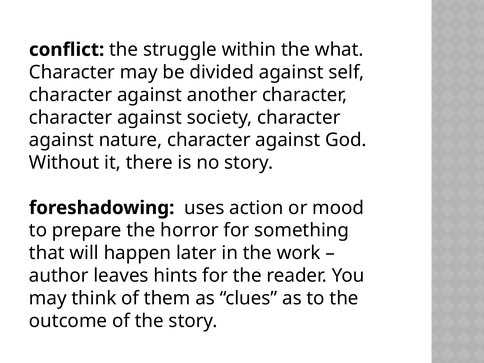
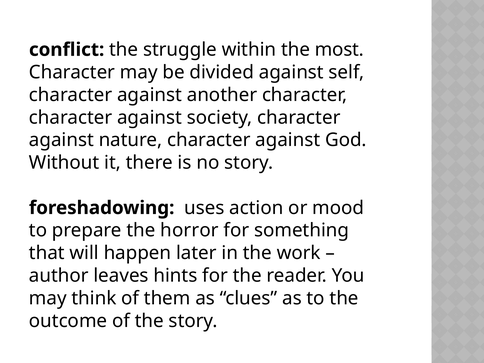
what: what -> most
